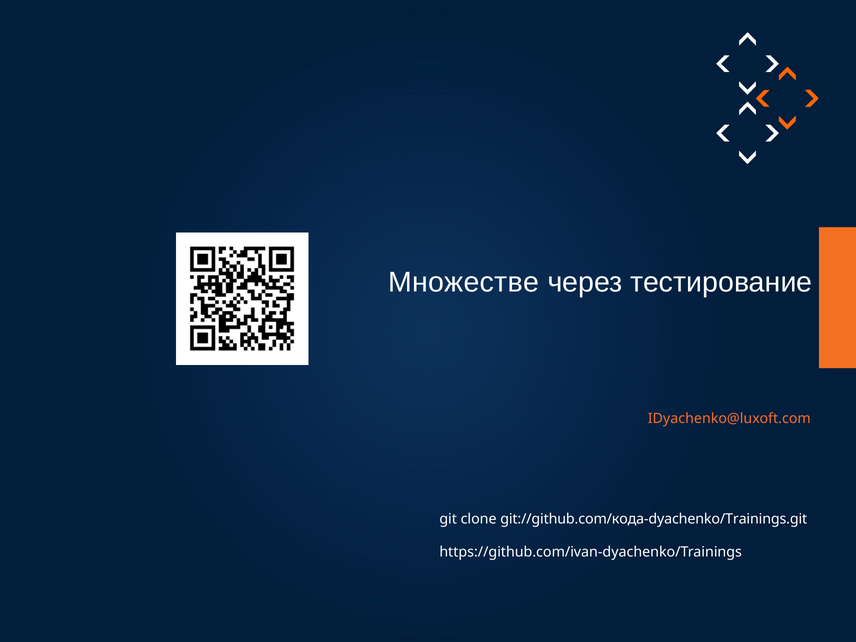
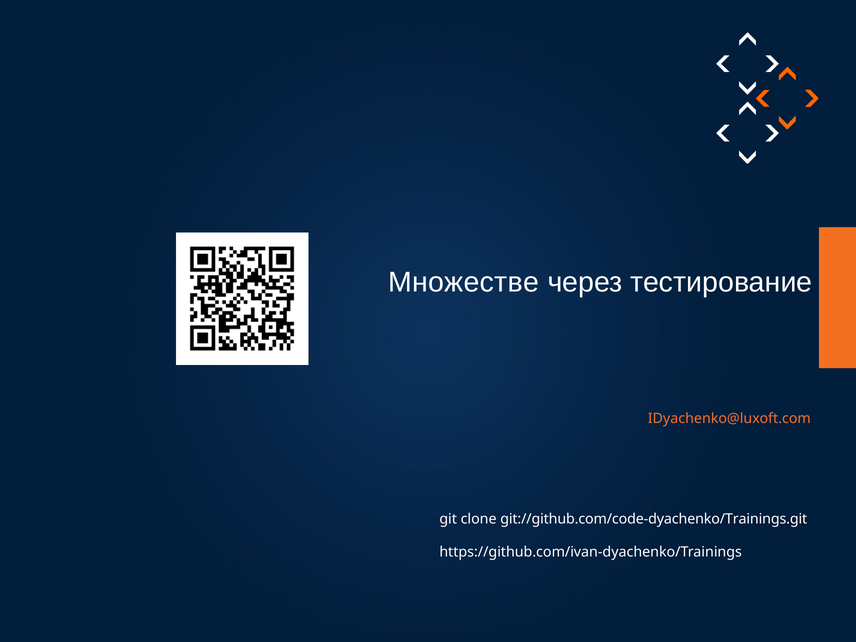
git://github.com/кода-dyachenko/Trainings.git: git://github.com/кода-dyachenko/Trainings.git -> git://github.com/code-dyachenko/Trainings.git
